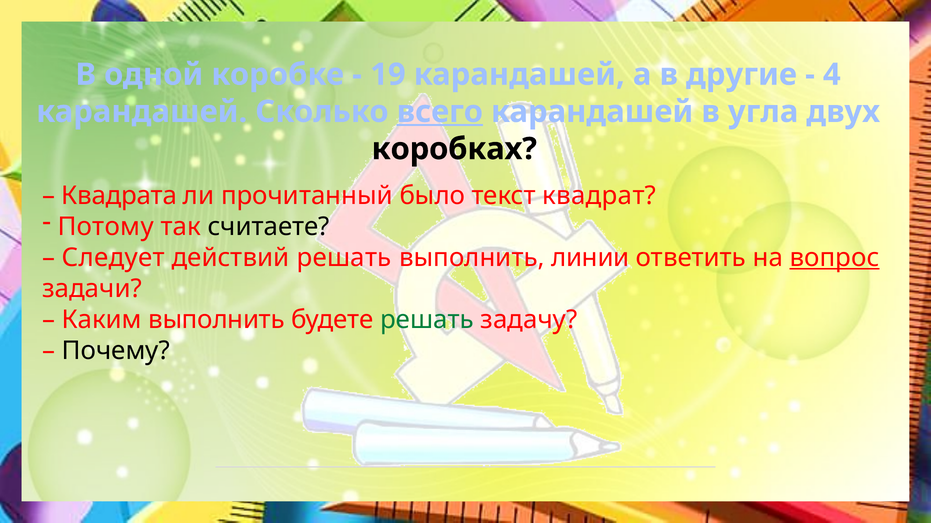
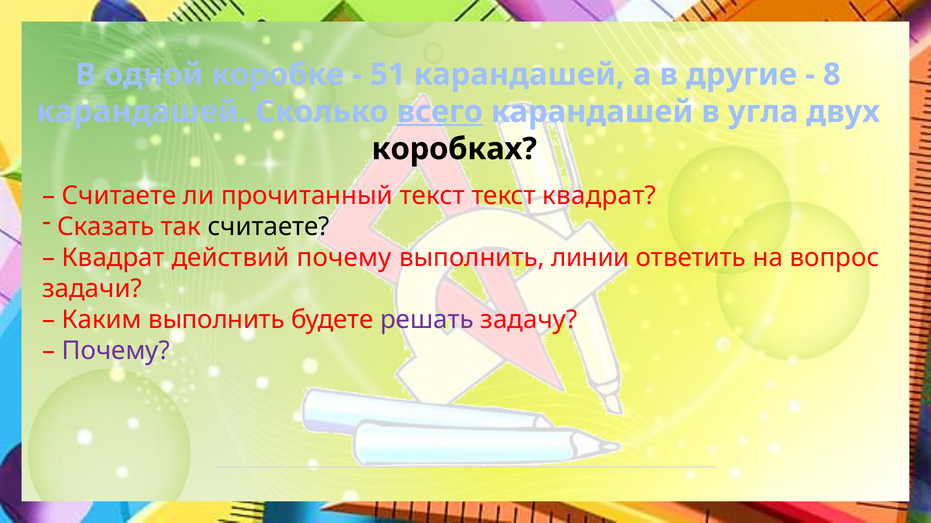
19: 19 -> 51
4: 4 -> 8
Квадрата at (119, 196): Квадрата -> Считаете
прочитанный было: было -> текст
Потому: Потому -> Сказать
Следует at (113, 258): Следует -> Квадрат
действий решать: решать -> почему
вопрос underline: present -> none
решать at (427, 320) colour: green -> purple
Почему at (116, 351) colour: black -> purple
